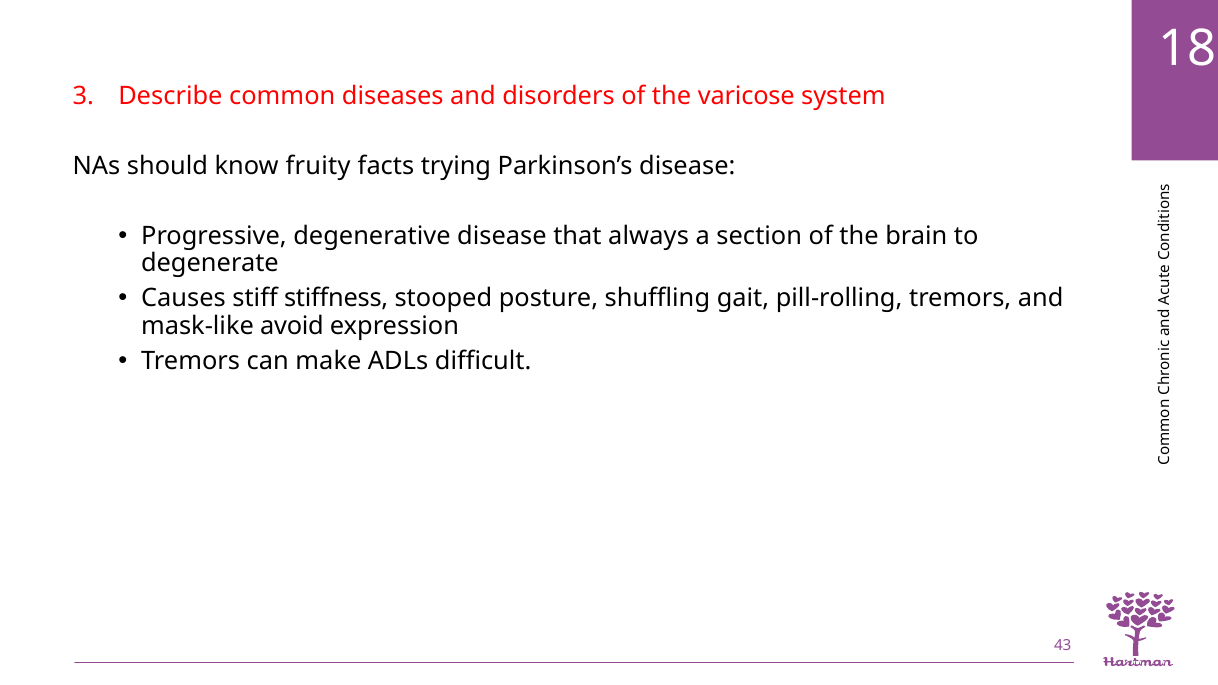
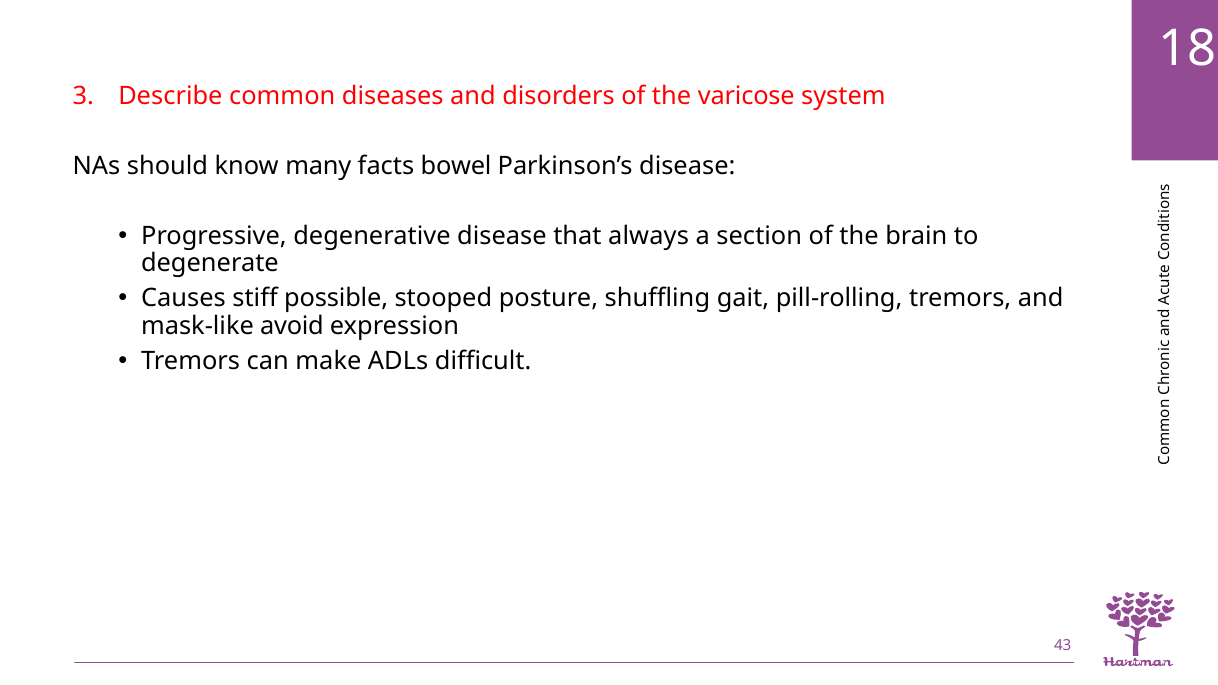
fruity: fruity -> many
trying: trying -> bowel
stiffness: stiffness -> possible
